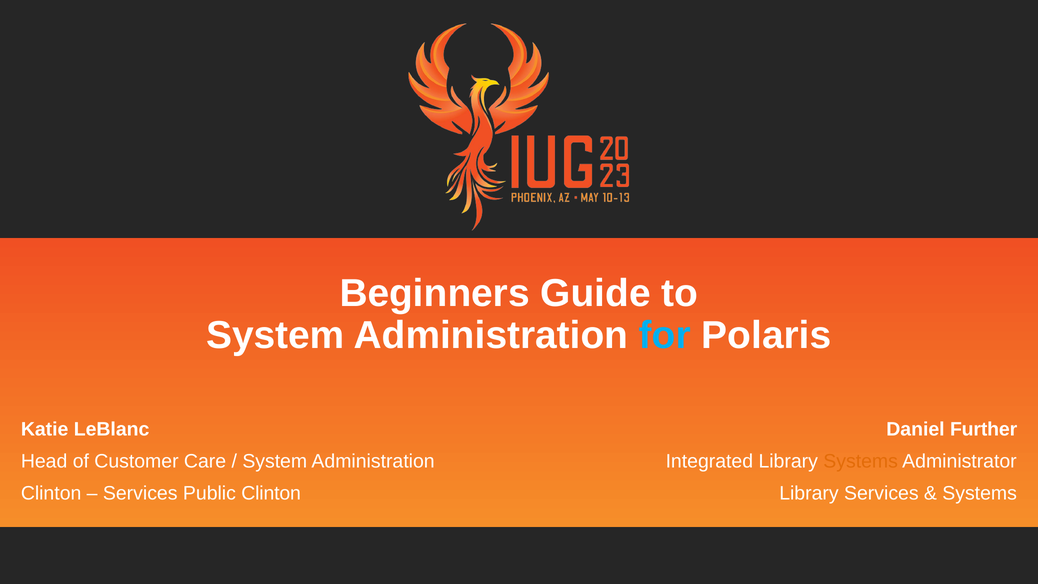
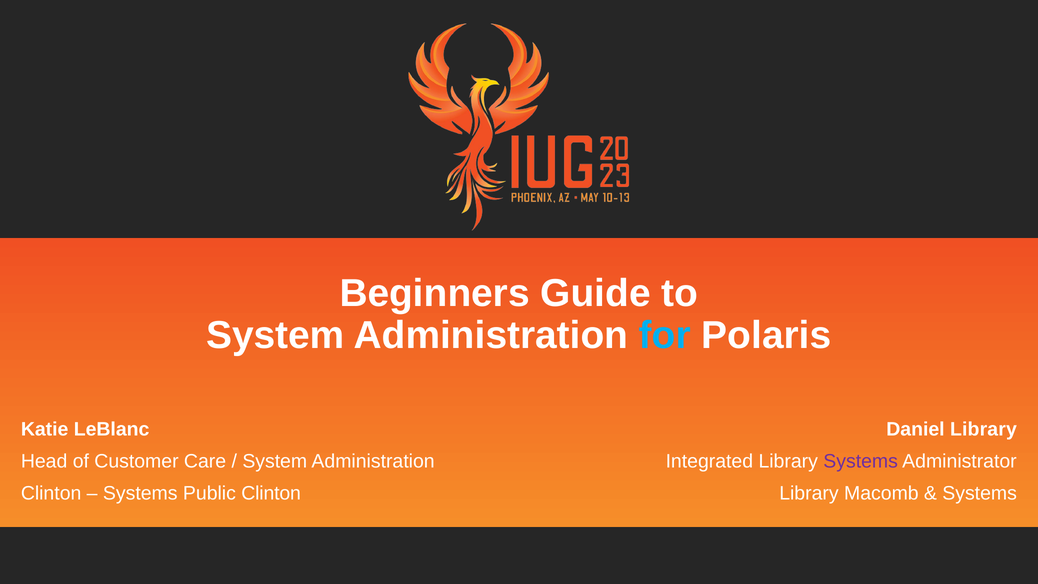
Daniel Further: Further -> Library
Systems at (861, 461) colour: orange -> purple
Services at (140, 493): Services -> Systems
Library Services: Services -> Macomb
